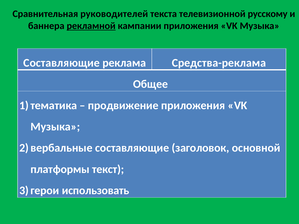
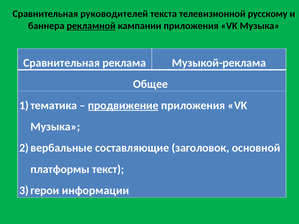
Составляющие at (62, 63): Составляющие -> Сравнительная
Средства-реклама: Средства-реклама -> Музыкой-реклама
продвижение underline: none -> present
использовать: использовать -> информации
